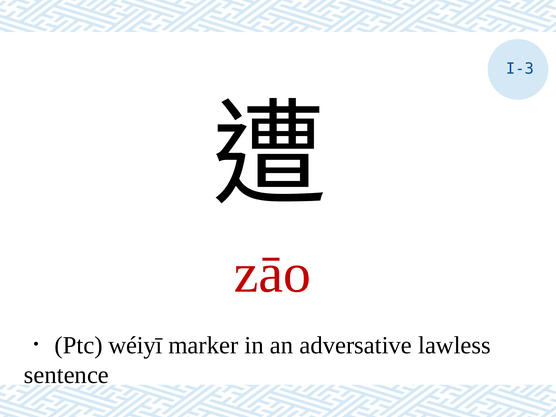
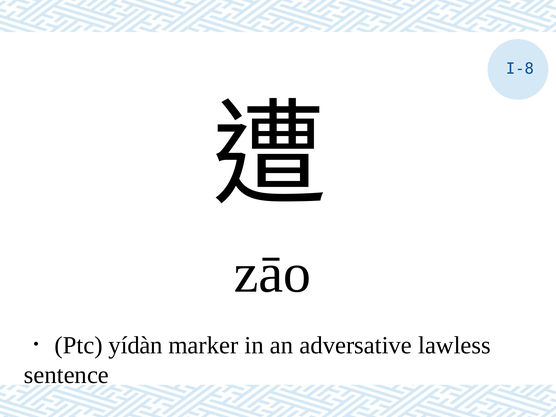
I-3: I-3 -> I-8
zāo colour: red -> black
wéiyī: wéiyī -> yídàn
